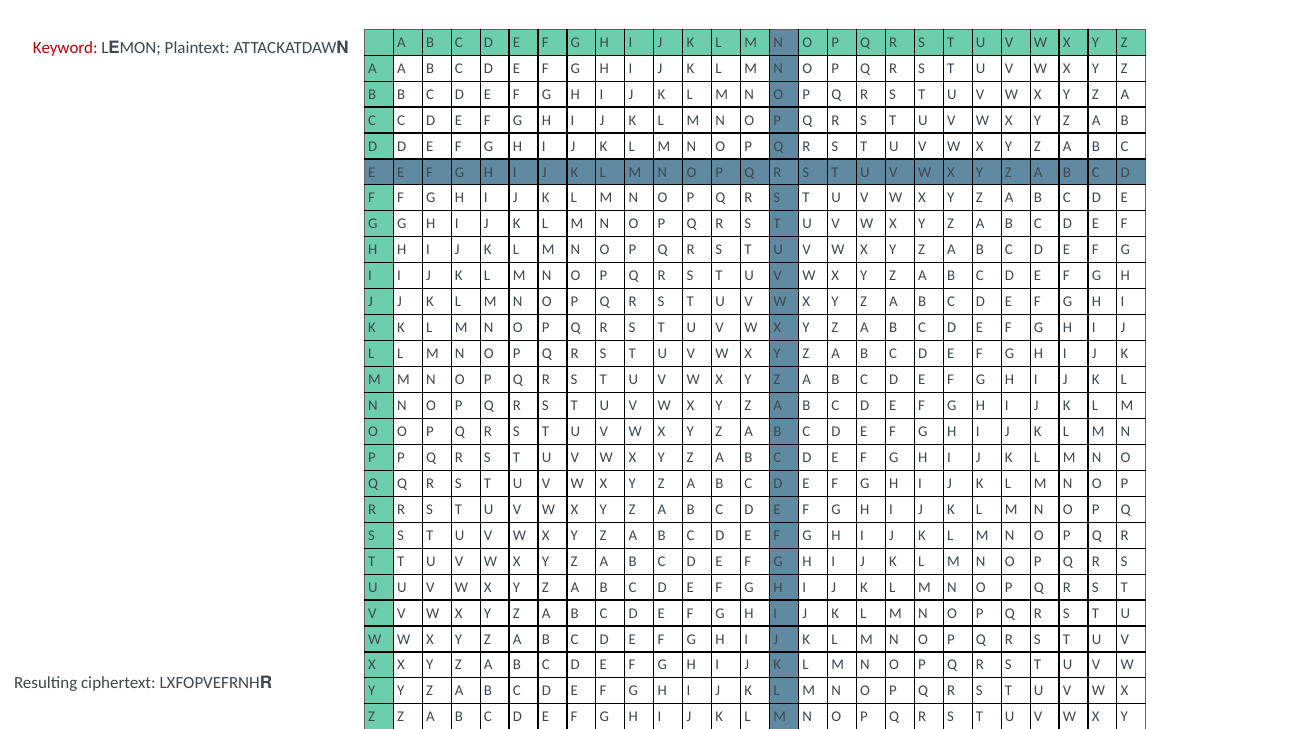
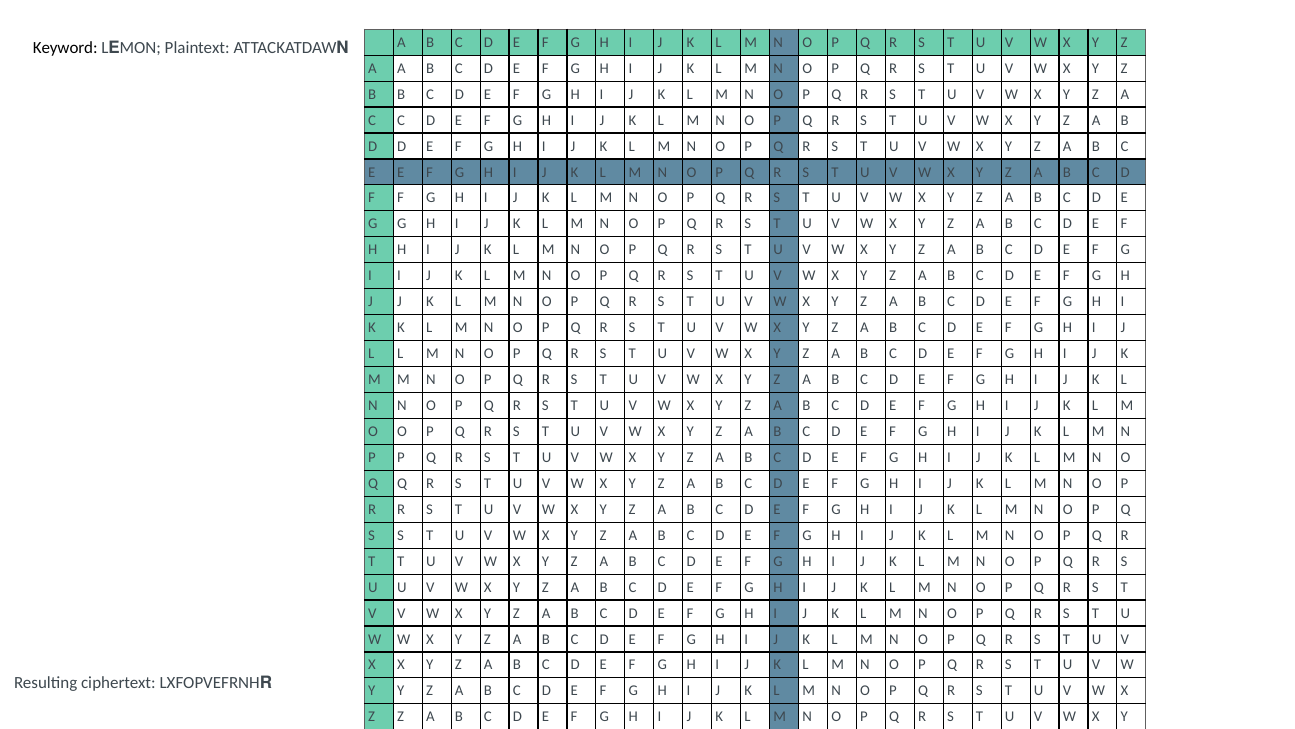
Keyword colour: red -> black
